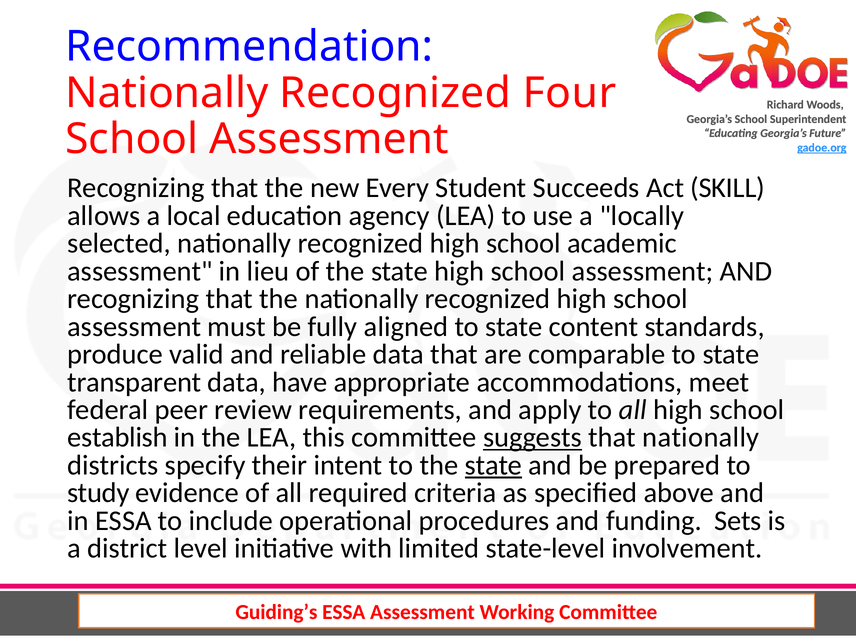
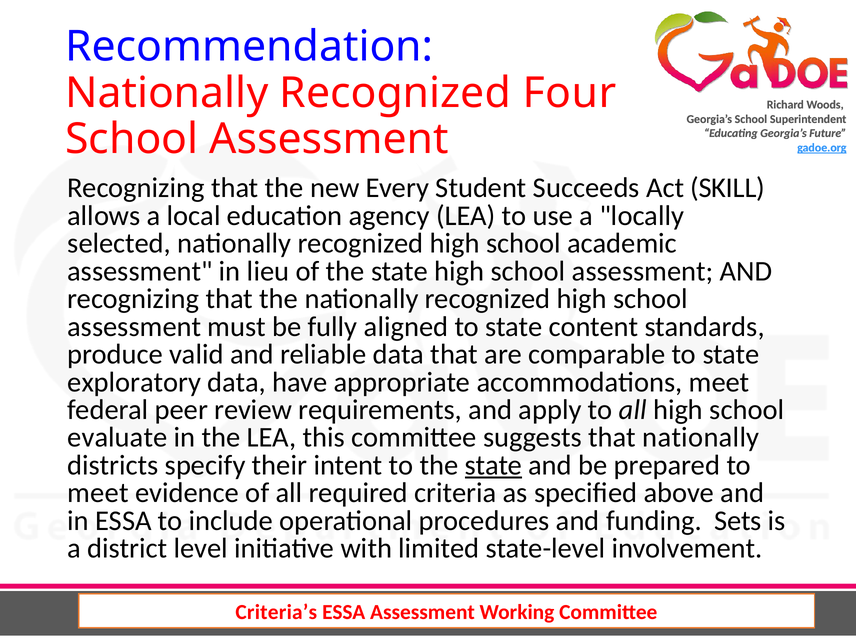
transparent: transparent -> exploratory
establish: establish -> evaluate
suggests underline: present -> none
study at (98, 493): study -> meet
Guiding’s: Guiding’s -> Criteria’s
